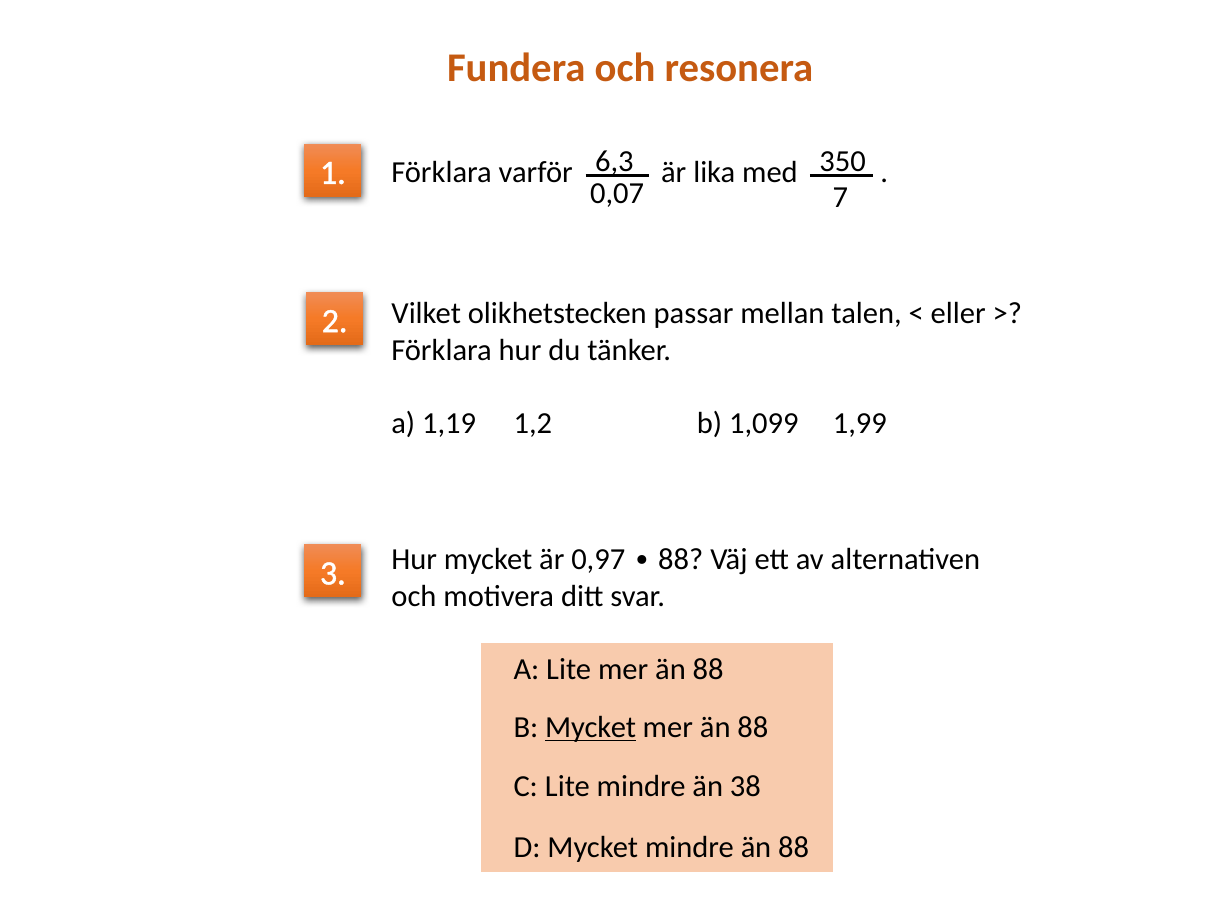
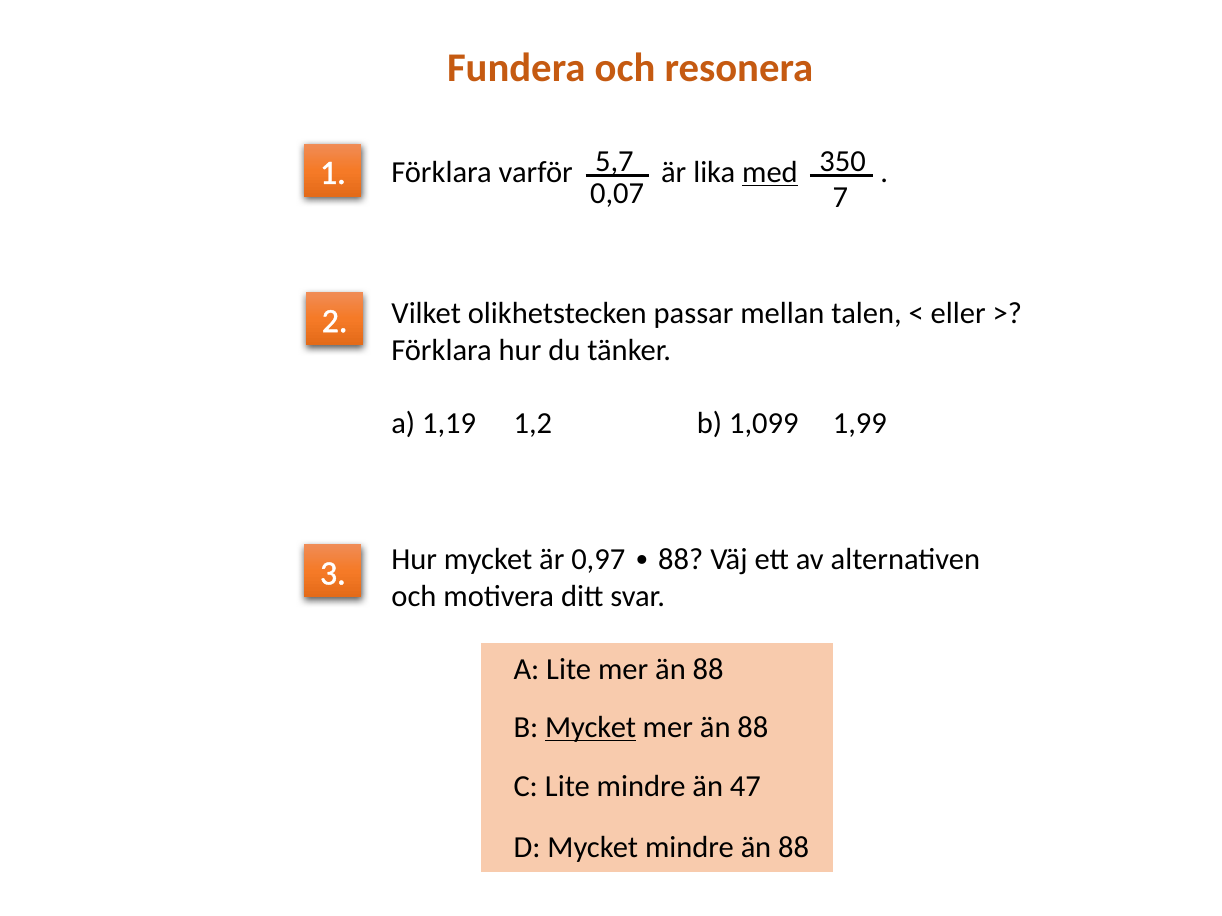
6,3: 6,3 -> 5,7
med underline: none -> present
38: 38 -> 47
